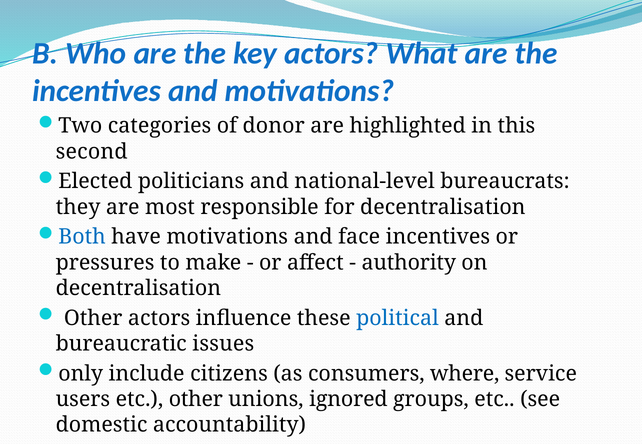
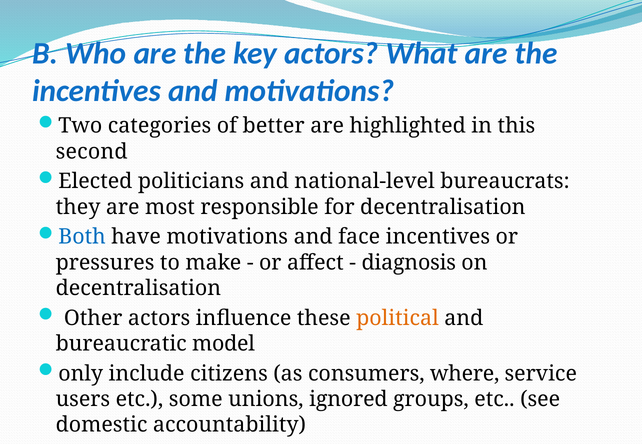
donor: donor -> better
authority: authority -> diagnosis
political colour: blue -> orange
issues: issues -> model
etc other: other -> some
